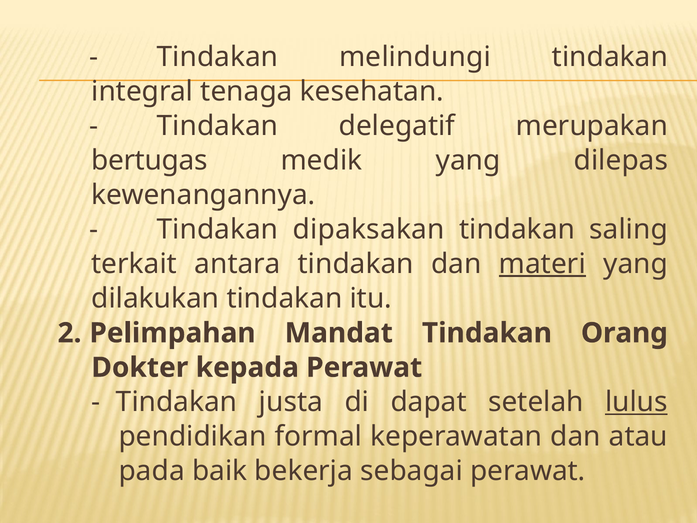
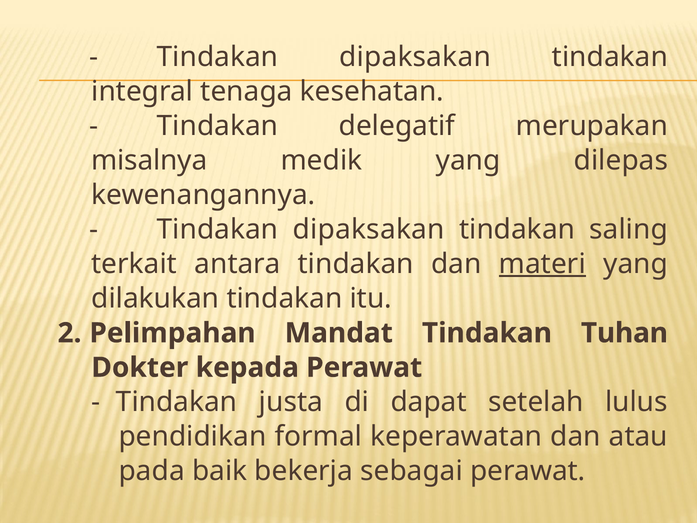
melindungi at (415, 57): melindungi -> dipaksakan
bertugas: bertugas -> misalnya
Orang: Orang -> Tuhan
lulus underline: present -> none
